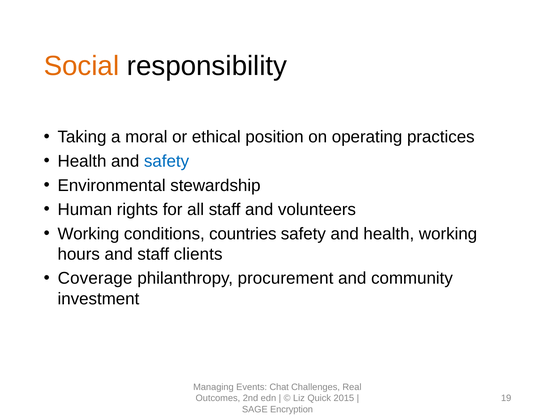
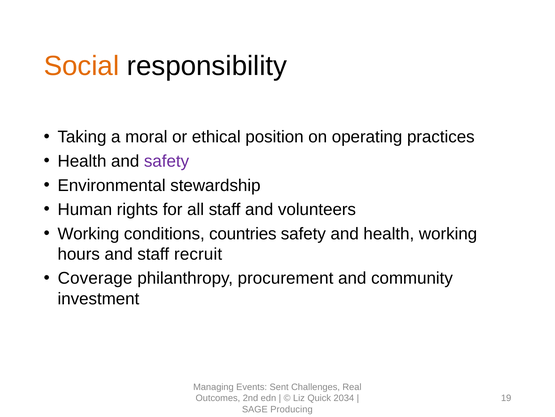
safety at (167, 161) colour: blue -> purple
clients: clients -> recruit
Chat: Chat -> Sent
2015: 2015 -> 2034
Encryption: Encryption -> Producing
